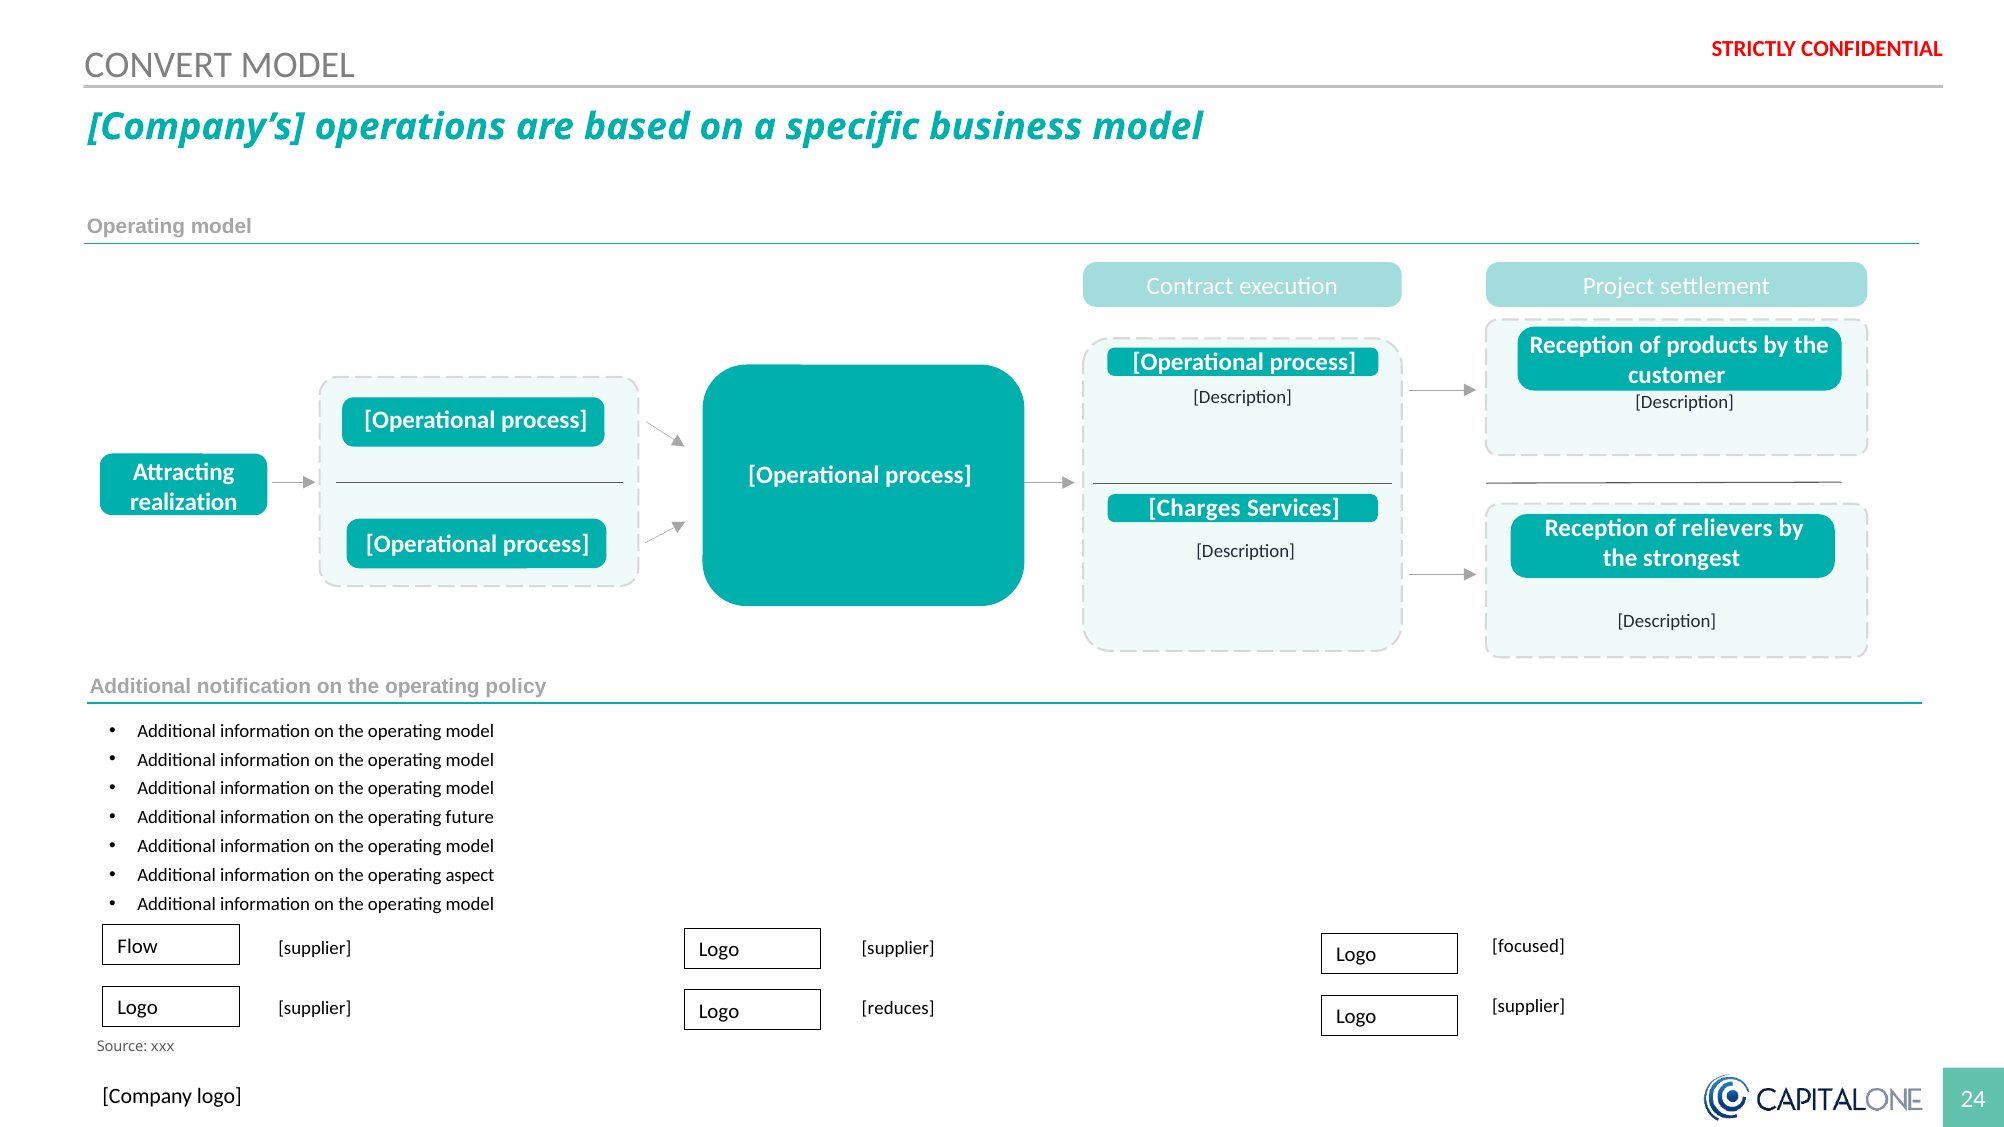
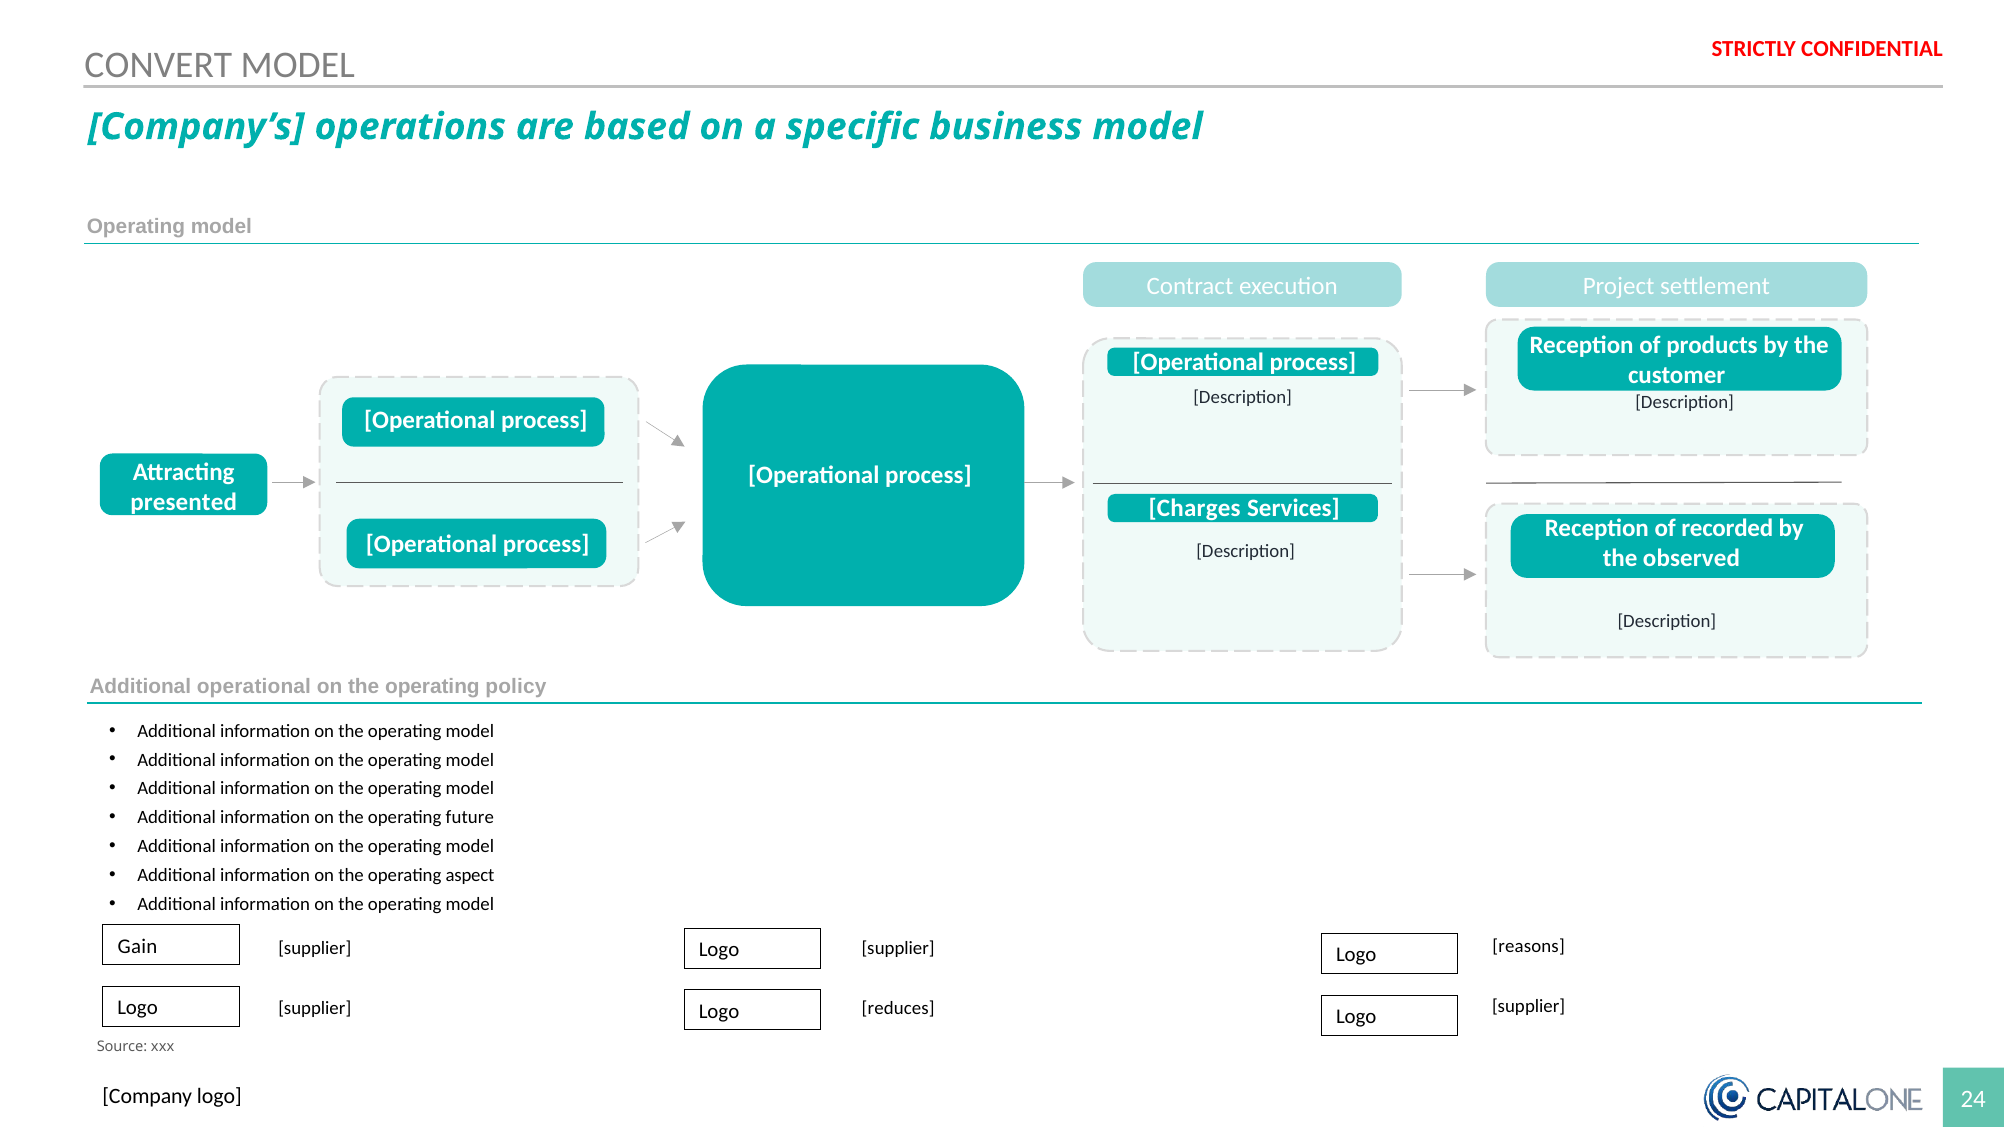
realization: realization -> presented
relievers: relievers -> recorded
strongest: strongest -> observed
Additional notification: notification -> operational
Flow: Flow -> Gain
focused: focused -> reasons
